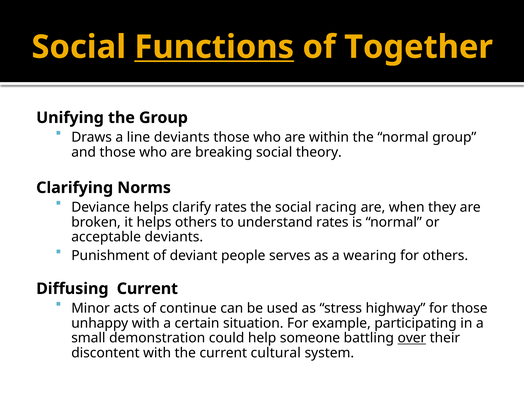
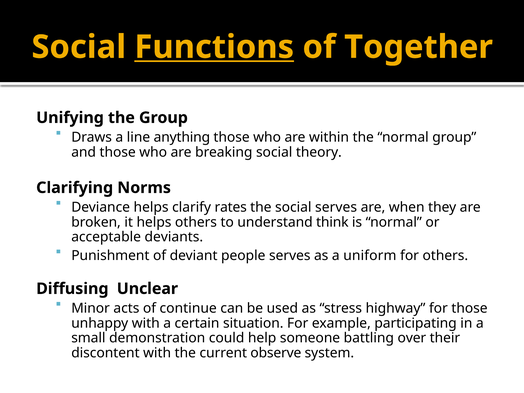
line deviants: deviants -> anything
social racing: racing -> serves
understand rates: rates -> think
wearing: wearing -> uniform
Diffusing Current: Current -> Unclear
over underline: present -> none
cultural: cultural -> observe
